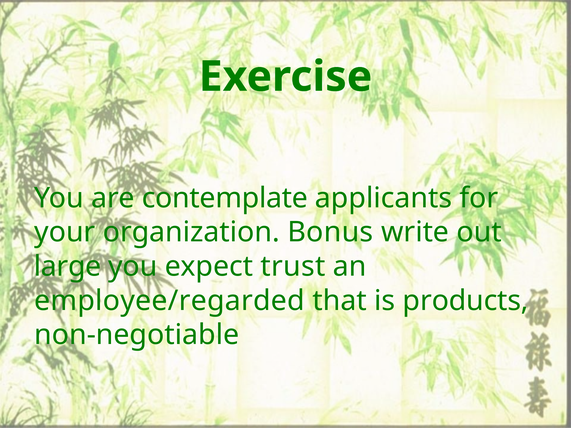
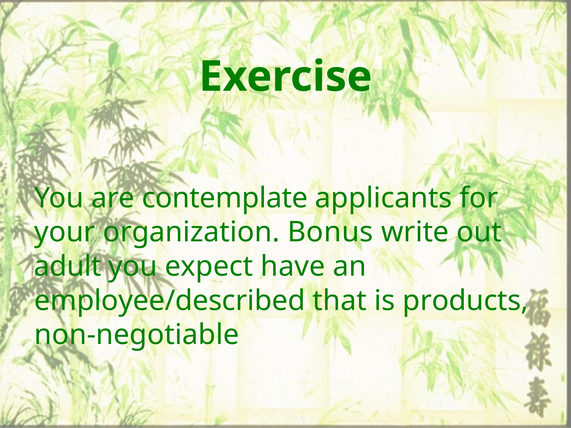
large: large -> adult
trust: trust -> have
employee/regarded: employee/regarded -> employee/described
